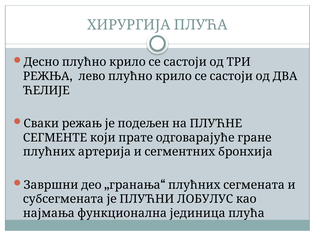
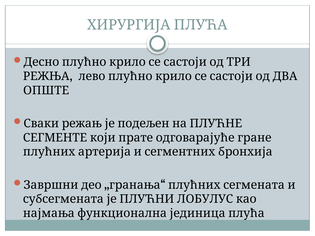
ЋЕЛИЈЕ: ЋЕЛИЈЕ -> ОПШТЕ
